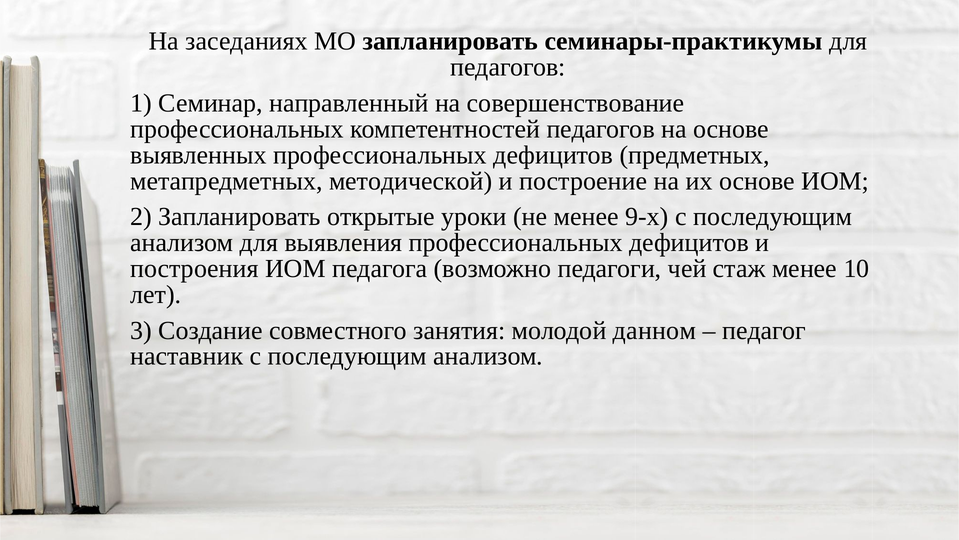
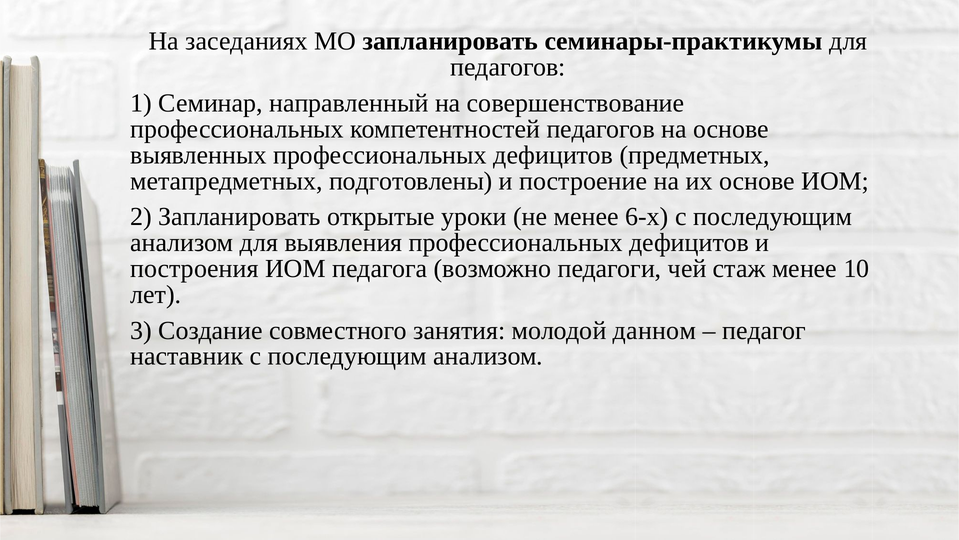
методической: методической -> подготовлены
9-х: 9-х -> 6-х
